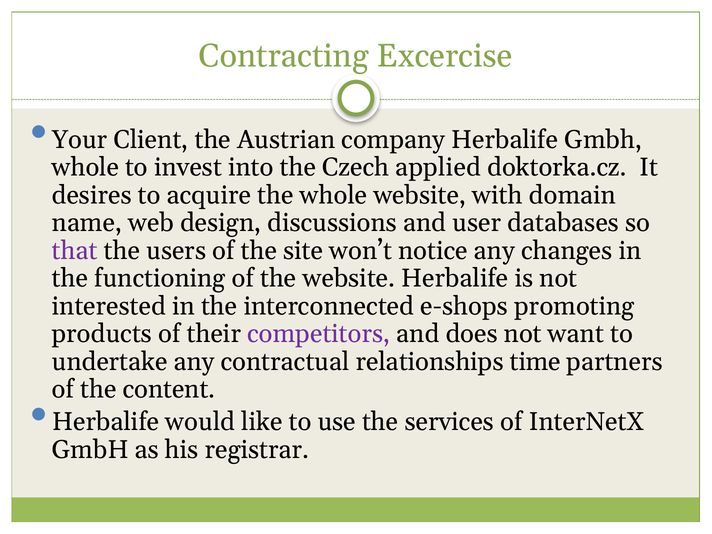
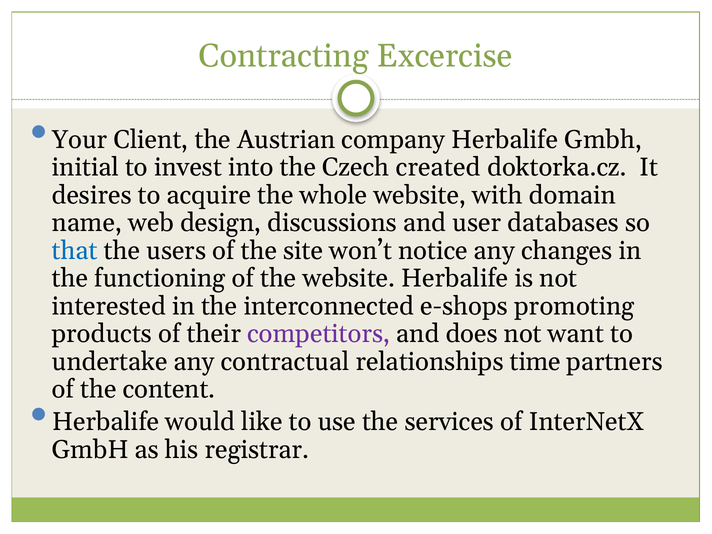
whole at (85, 167): whole -> initial
applied: applied -> created
that colour: purple -> blue
